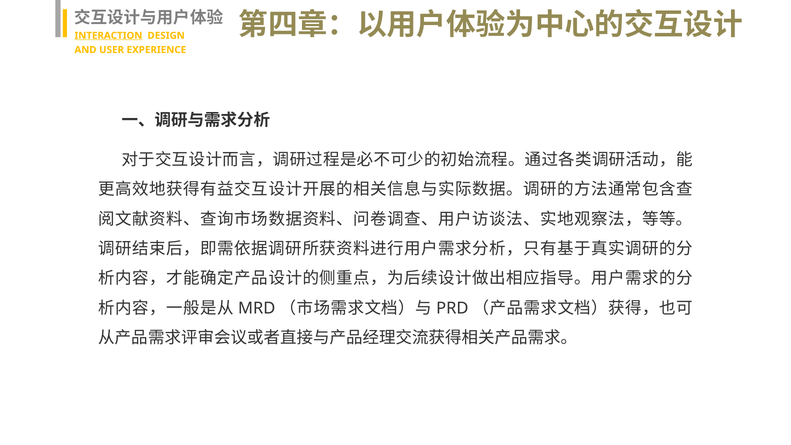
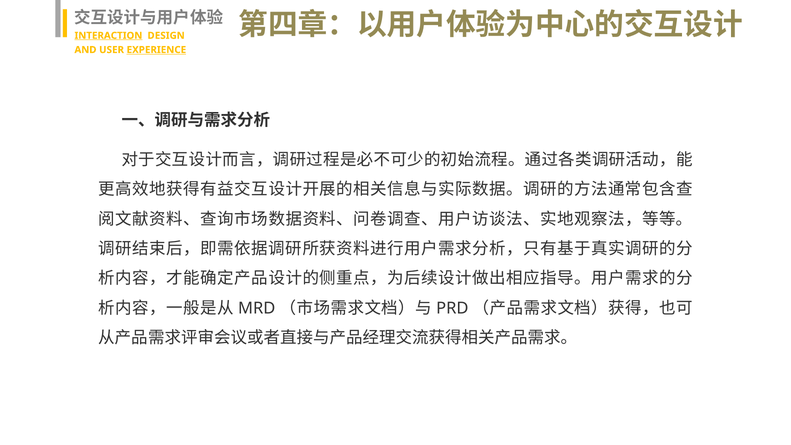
EXPERIENCE underline: none -> present
